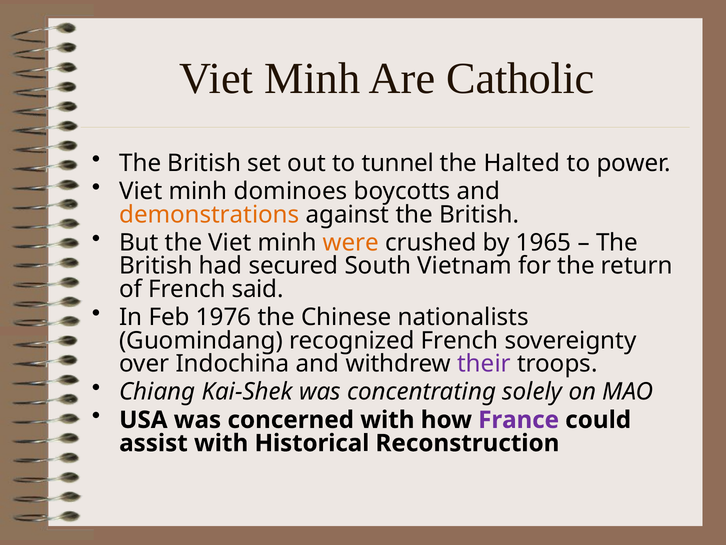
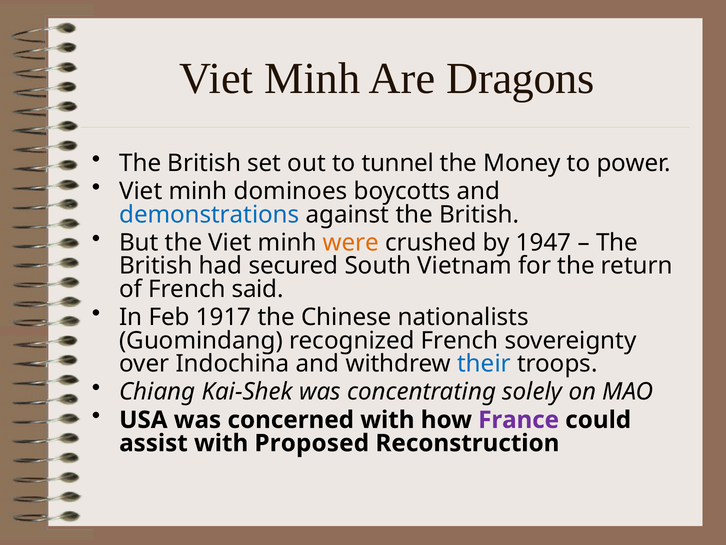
Catholic: Catholic -> Dragons
Halted: Halted -> Money
demonstrations colour: orange -> blue
1965: 1965 -> 1947
1976: 1976 -> 1917
their colour: purple -> blue
Historical: Historical -> Proposed
